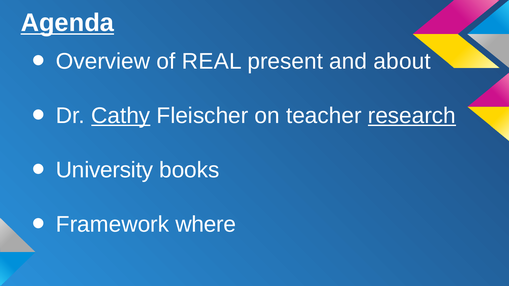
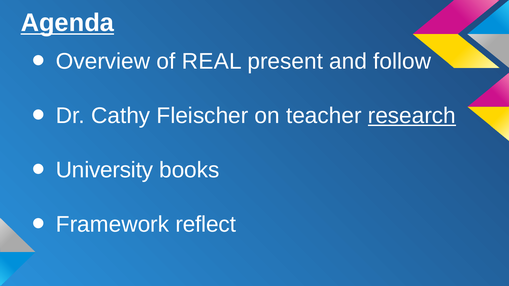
about: about -> follow
Cathy underline: present -> none
where: where -> reflect
